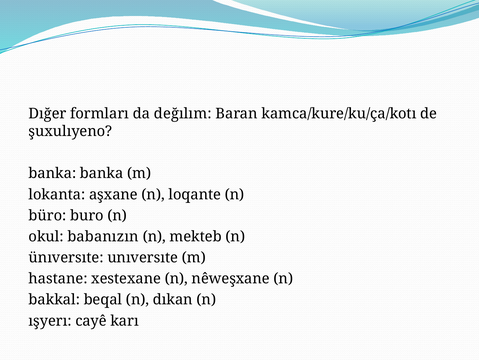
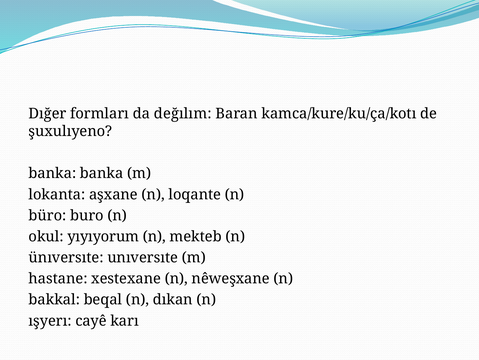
babanızın: babanızın -> yıyıyorum
